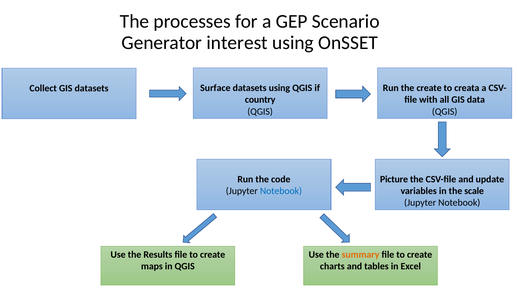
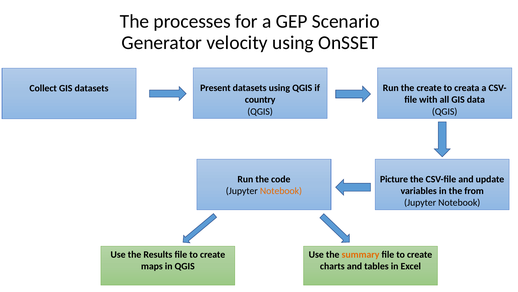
interest: interest -> velocity
Surface: Surface -> Present
Notebook at (281, 191) colour: blue -> orange
scale: scale -> from
